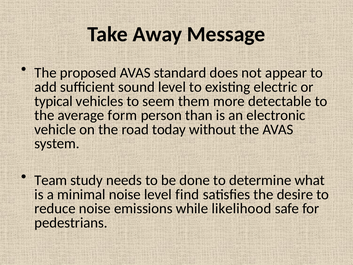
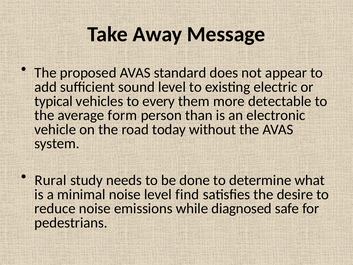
seem: seem -> every
Team: Team -> Rural
likelihood: likelihood -> diagnosed
